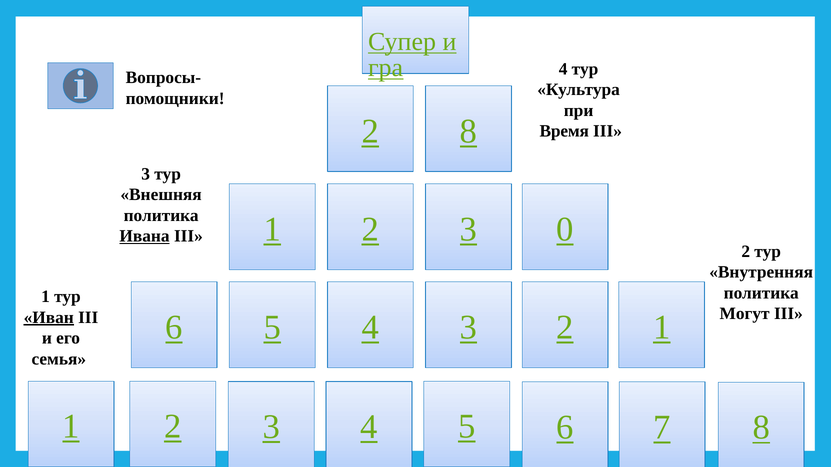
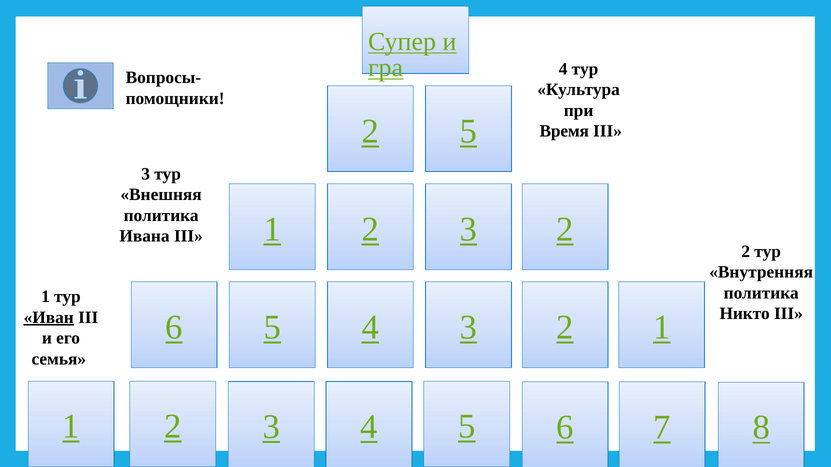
2 8: 8 -> 5
0 at (565, 229): 0 -> 2
Ивана underline: present -> none
Могут: Могут -> Никто
